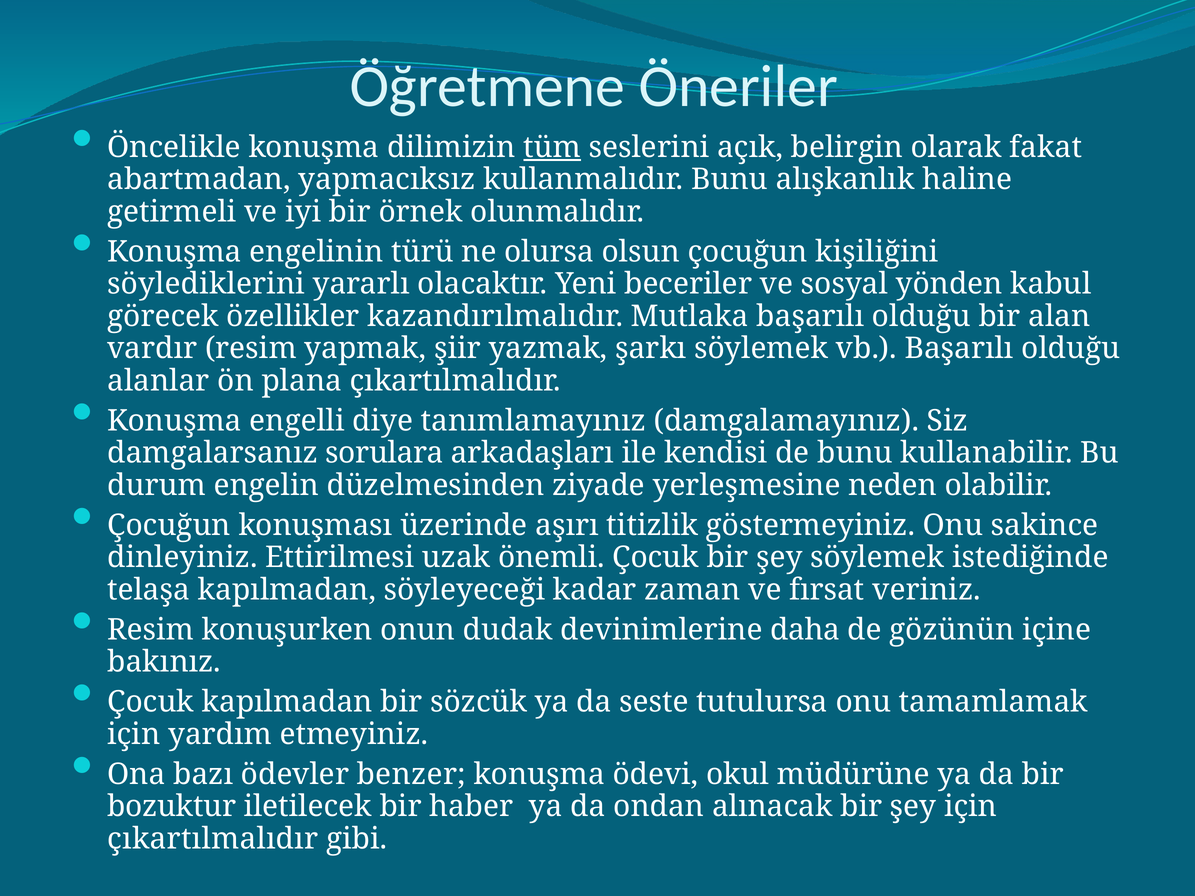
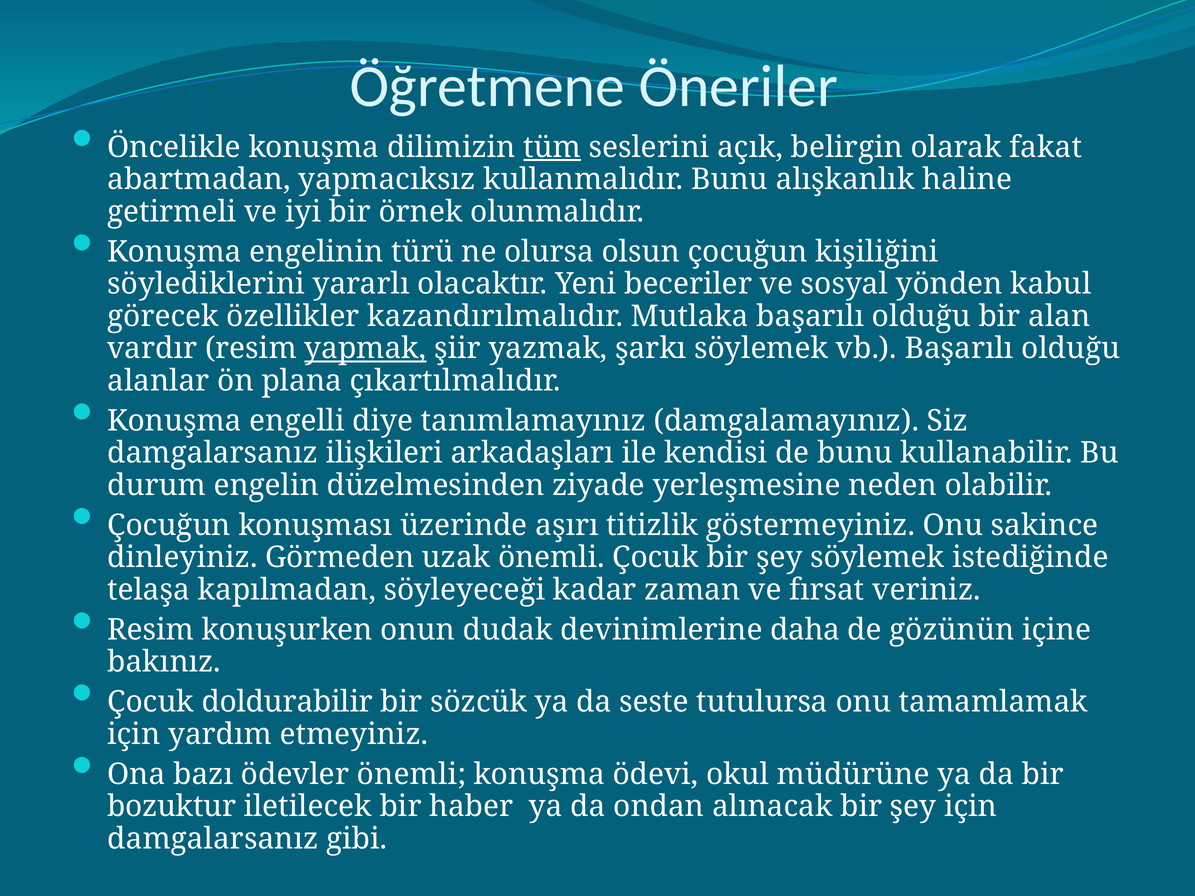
yapmak underline: none -> present
sorulara: sorulara -> ilişkileri
Ettirilmesi: Ettirilmesi -> Görmeden
Çocuk kapılmadan: kapılmadan -> doldurabilir
ödevler benzer: benzer -> önemli
çıkartılmalıdır at (213, 839): çıkartılmalıdır -> damgalarsanız
